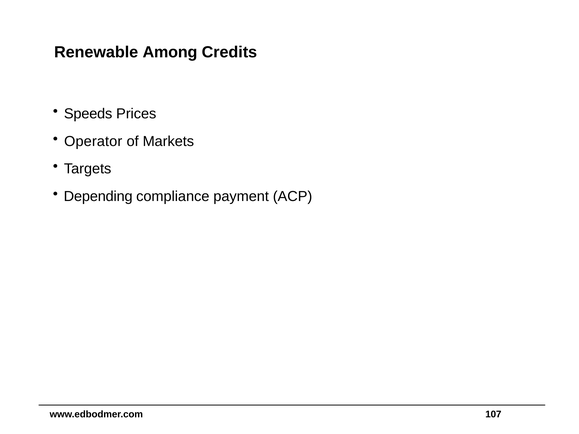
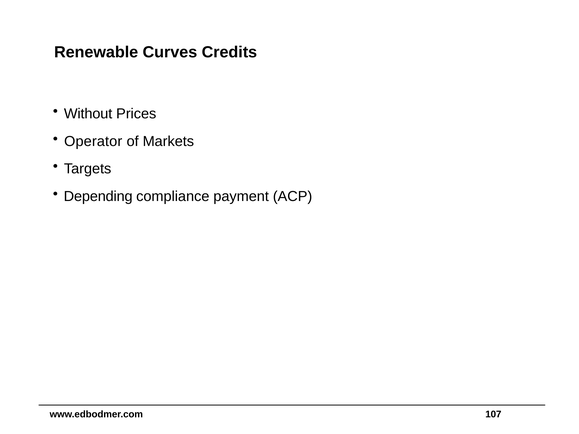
Among: Among -> Curves
Speeds: Speeds -> Without
